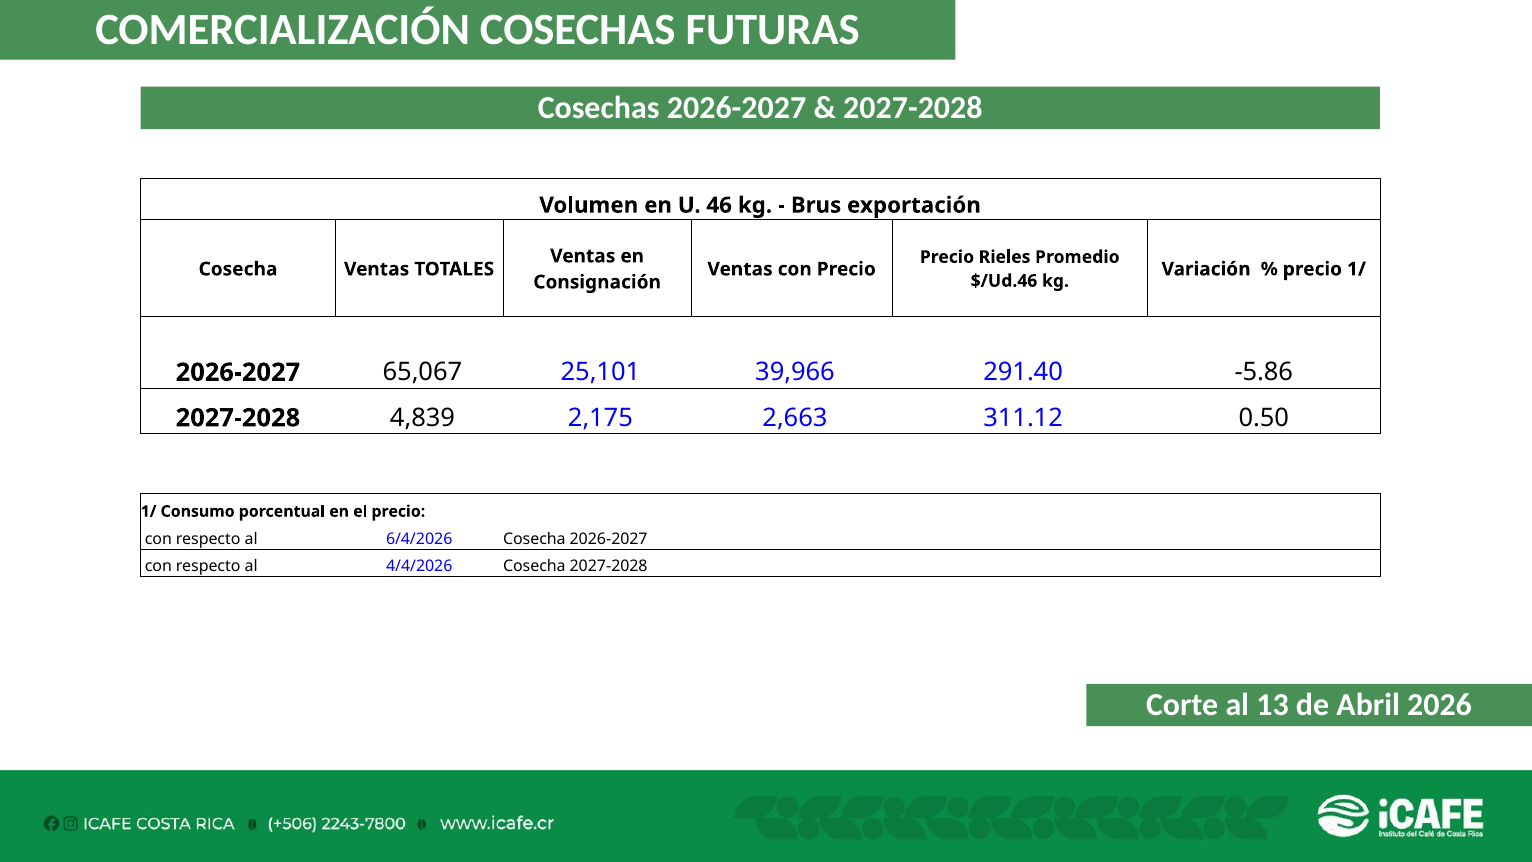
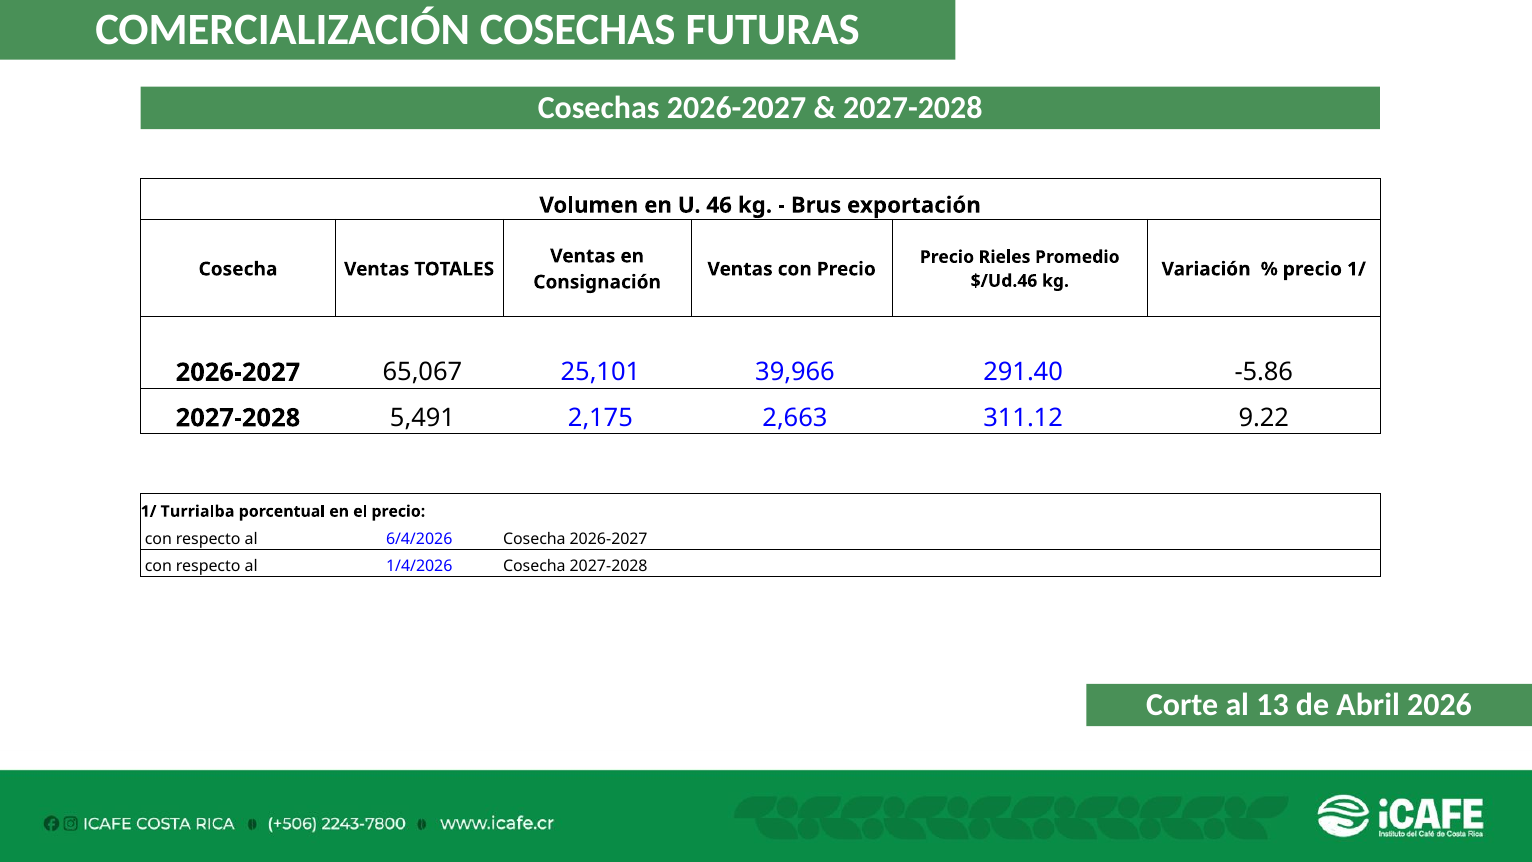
4,839: 4,839 -> 5,491
0.50: 0.50 -> 9.22
Consumo: Consumo -> Turrialba
4/4/2026: 4/4/2026 -> 1/4/2026
